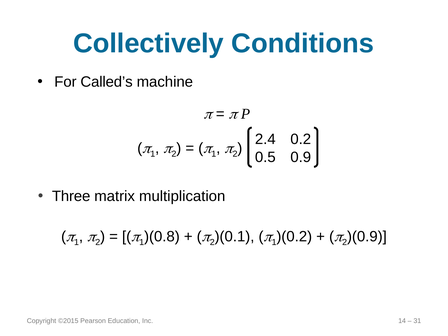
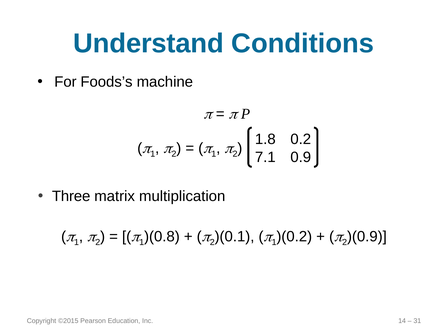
Collectively: Collectively -> Understand
Called’s: Called’s -> Foods’s
2.4: 2.4 -> 1.8
0.5: 0.5 -> 7.1
